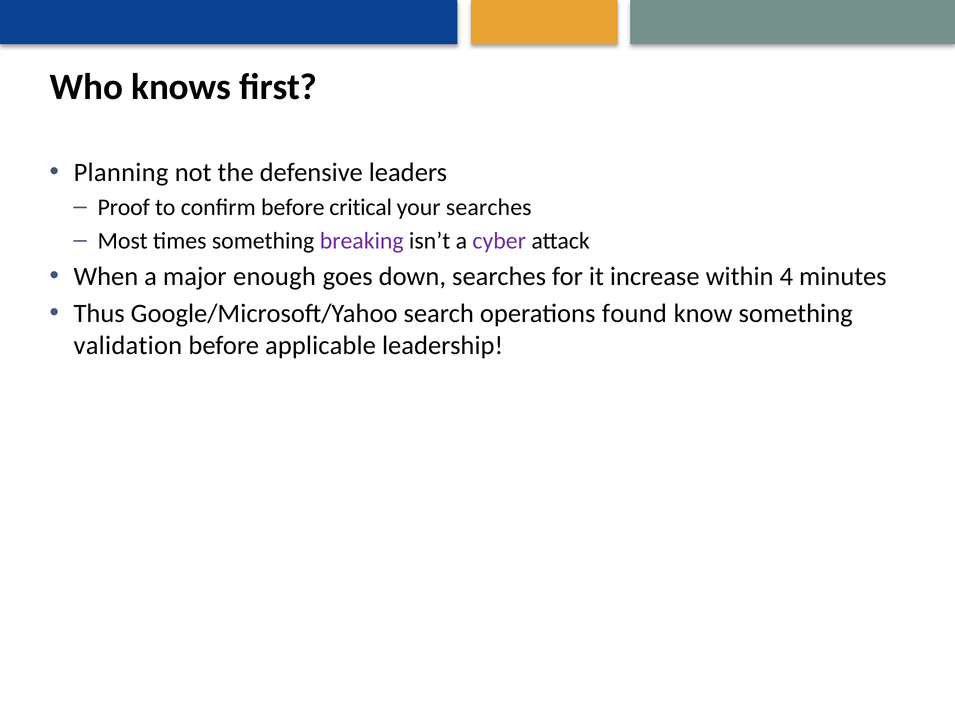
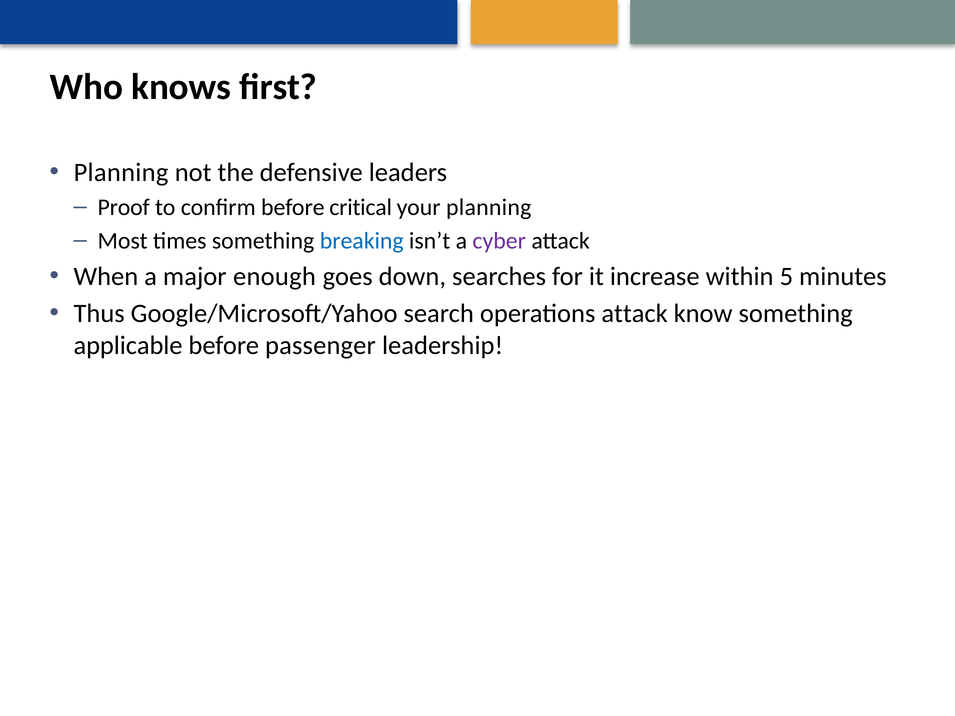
your searches: searches -> planning
breaking colour: purple -> blue
4: 4 -> 5
operations found: found -> attack
validation: validation -> applicable
applicable: applicable -> passenger
